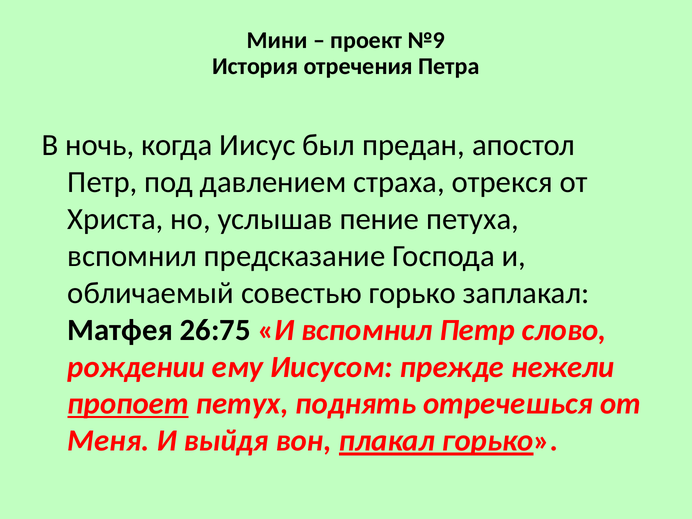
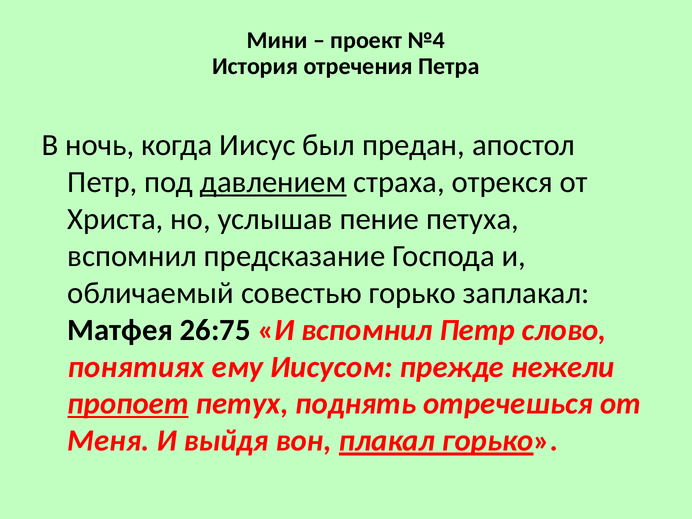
№9: №9 -> №4
давлением underline: none -> present
рождении: рождении -> понятиях
